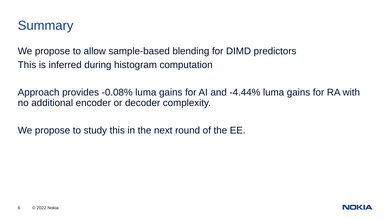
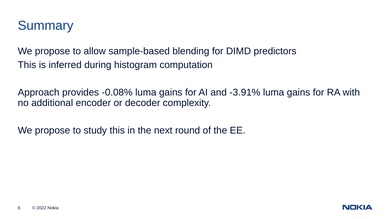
-4.44%: -4.44% -> -3.91%
